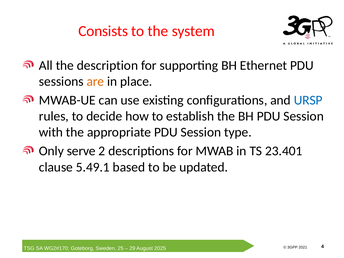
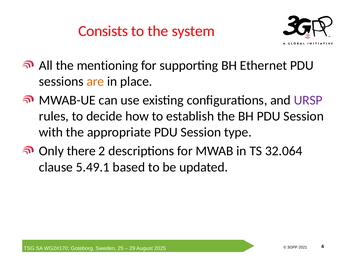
description: description -> mentioning
URSP colour: blue -> purple
serve: serve -> there
23.401: 23.401 -> 32.064
